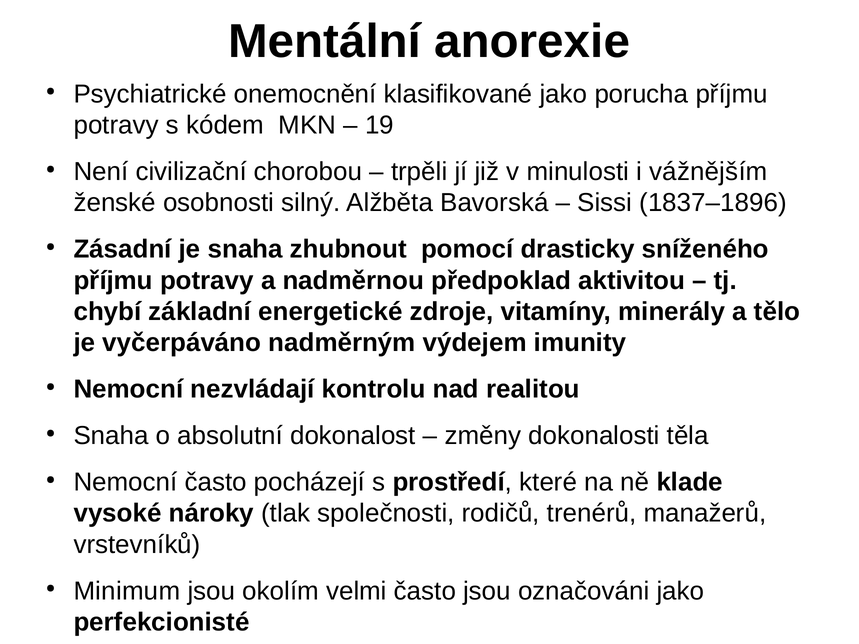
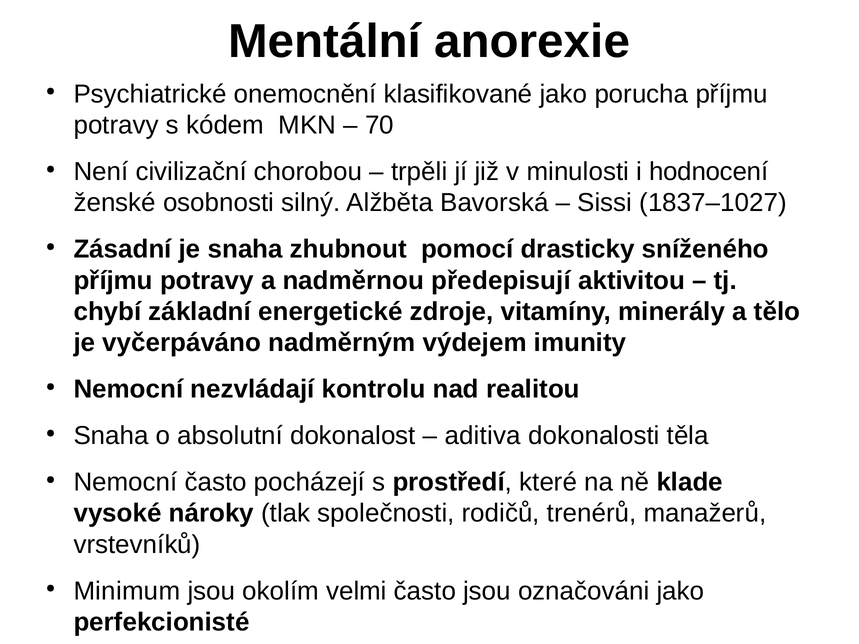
19: 19 -> 70
vážnějším: vážnějším -> hodnocení
1837–1896: 1837–1896 -> 1837–1027
předpoklad: předpoklad -> předepisují
změny: změny -> aditiva
